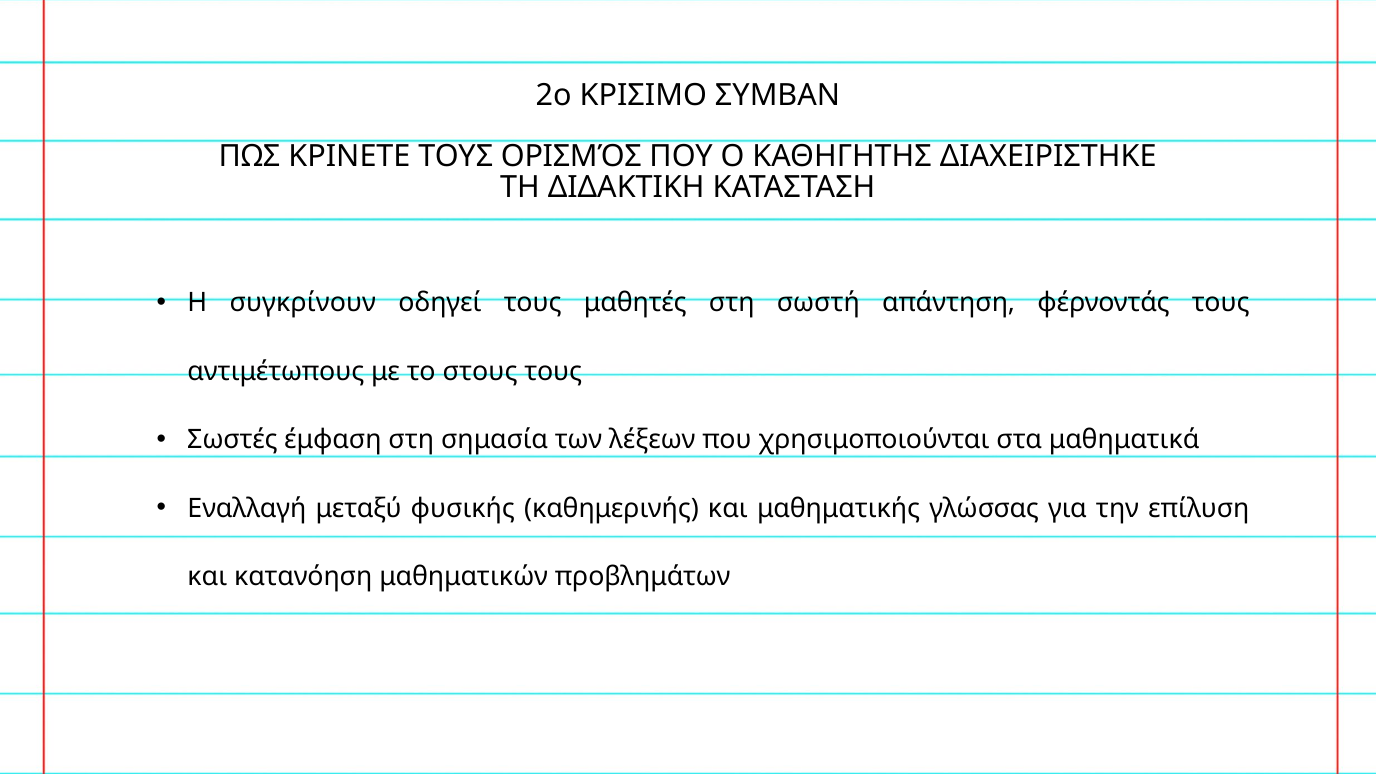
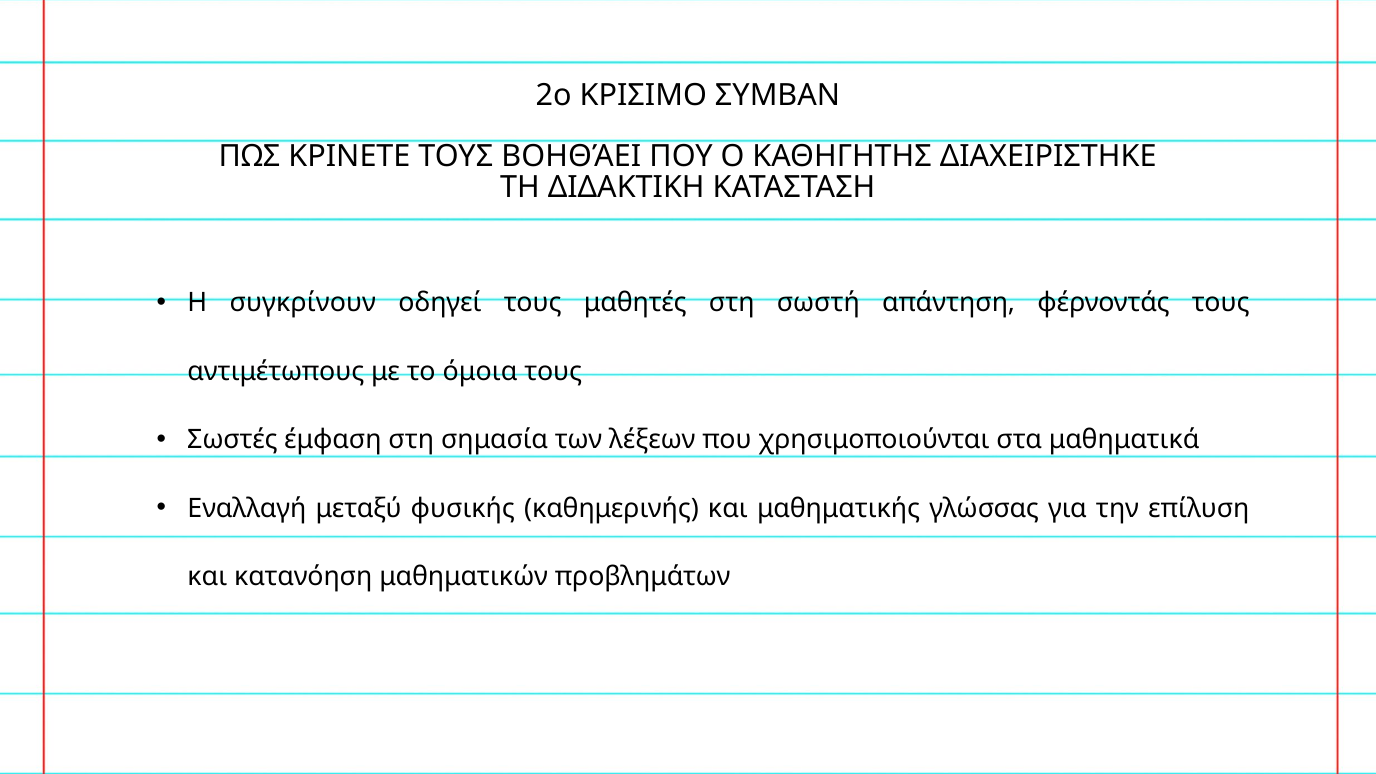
ΟΡΙΣΜΌΣ: ΟΡΙΣΜΌΣ -> ΒΟΗΘΆΕΙ
στους: στους -> όμοια
